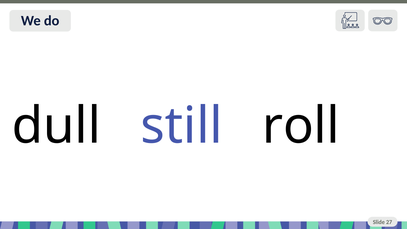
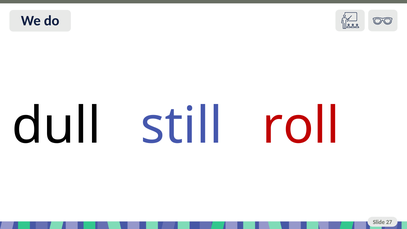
roll colour: black -> red
